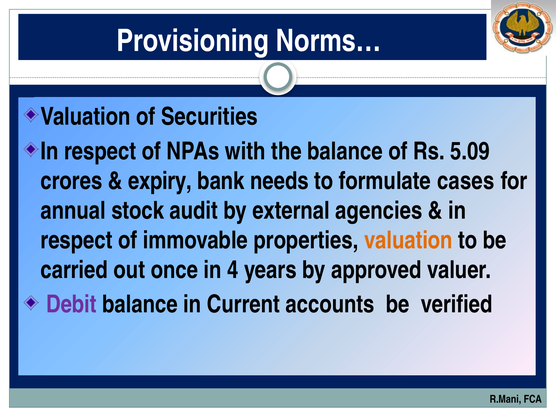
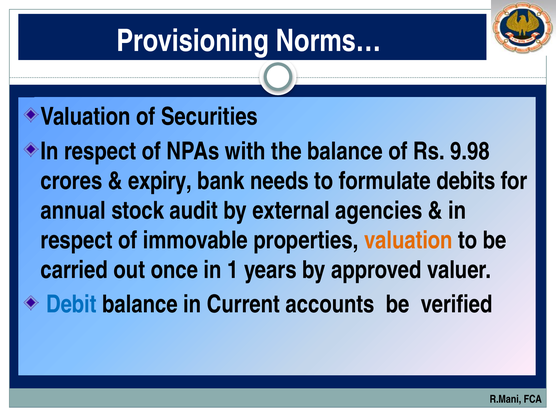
5.09: 5.09 -> 9.98
cases: cases -> debits
4: 4 -> 1
Debit colour: purple -> blue
